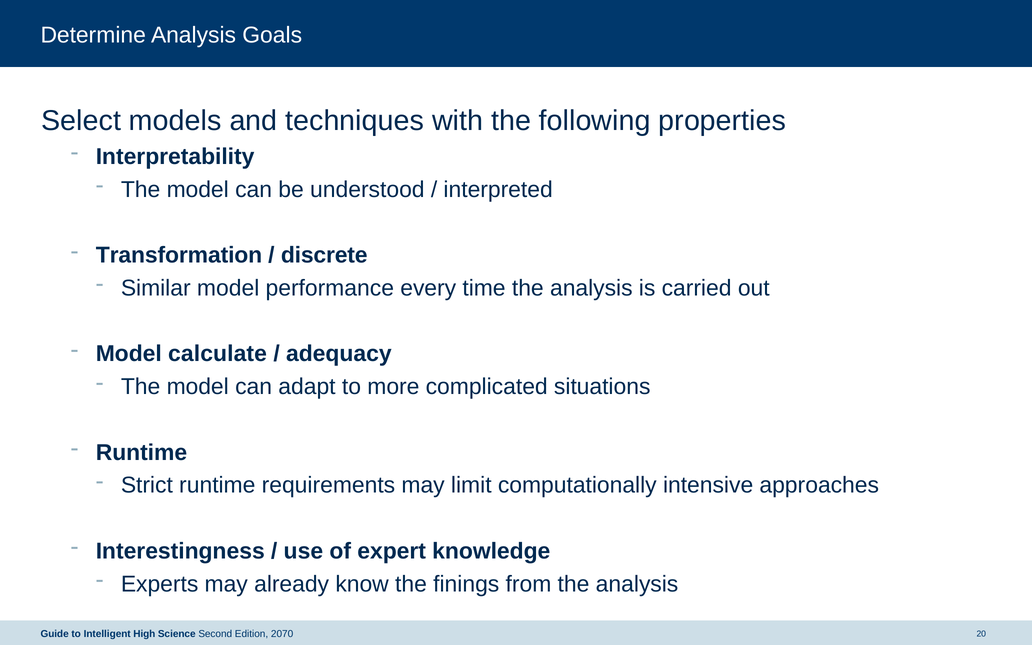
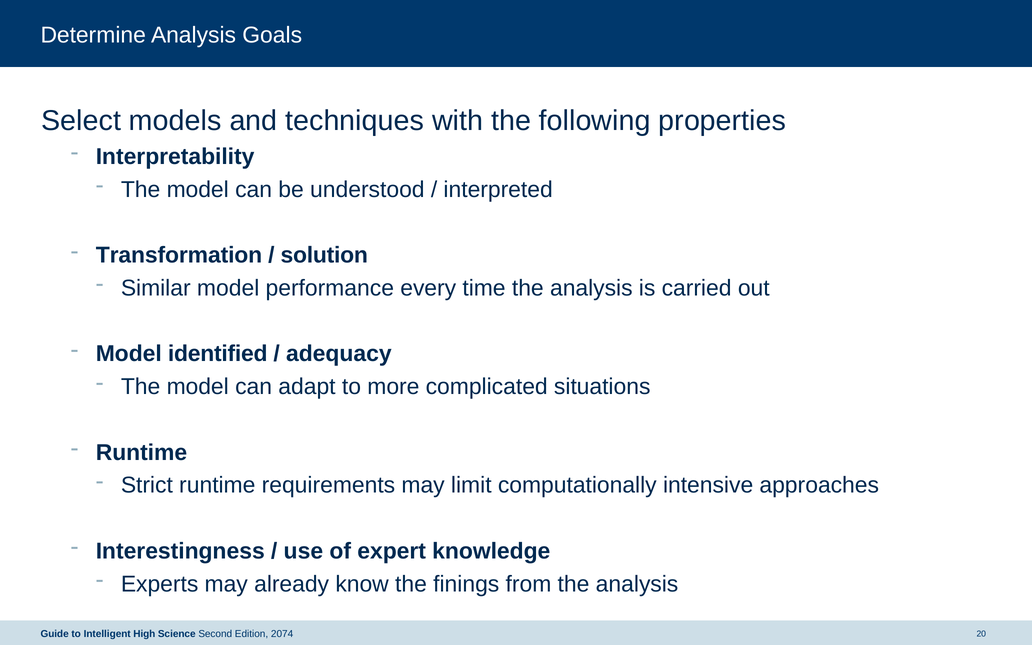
discrete: discrete -> solution
calculate: calculate -> identified
2070: 2070 -> 2074
